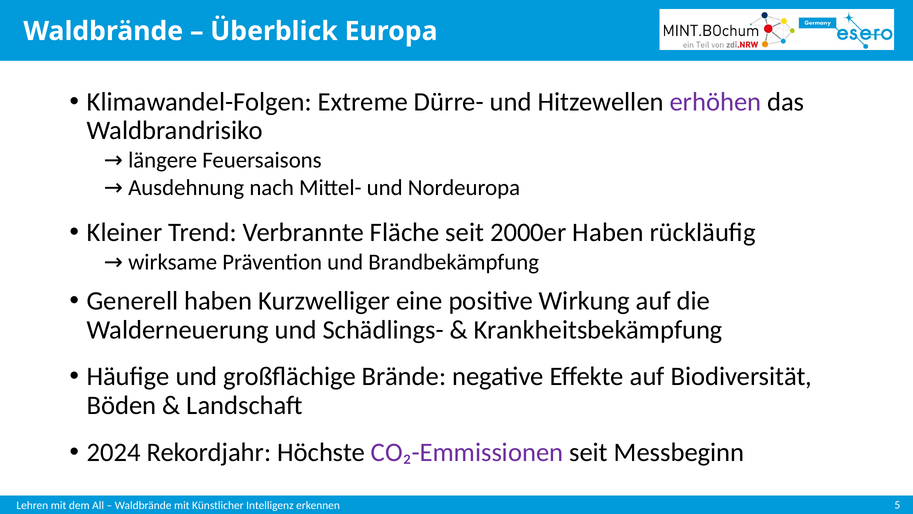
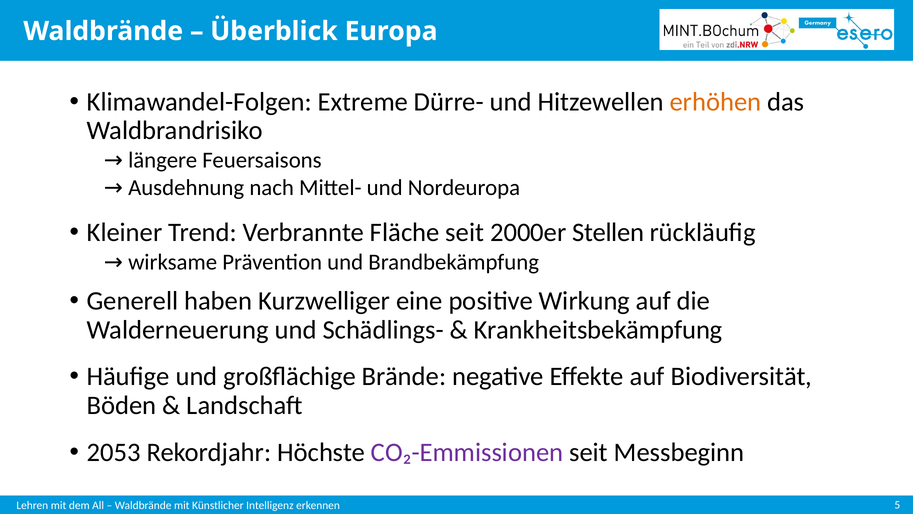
erhöhen colour: purple -> orange
2000er Haben: Haben -> Stellen
2024: 2024 -> 2053
